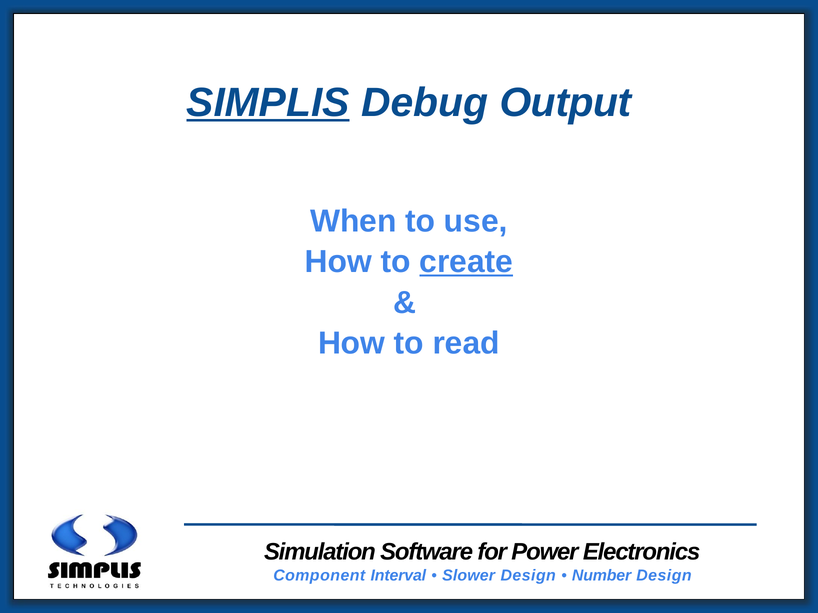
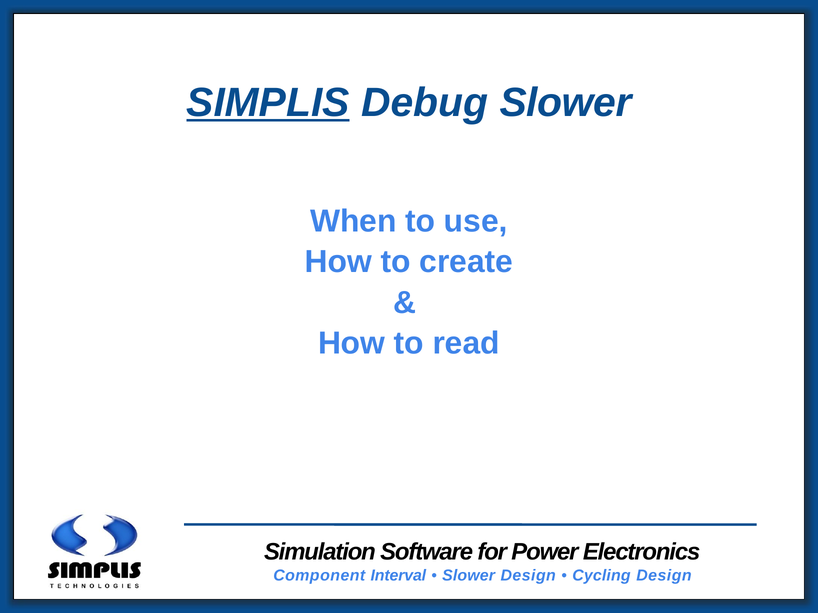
Debug Output: Output -> Slower
create underline: present -> none
Number: Number -> Cycling
